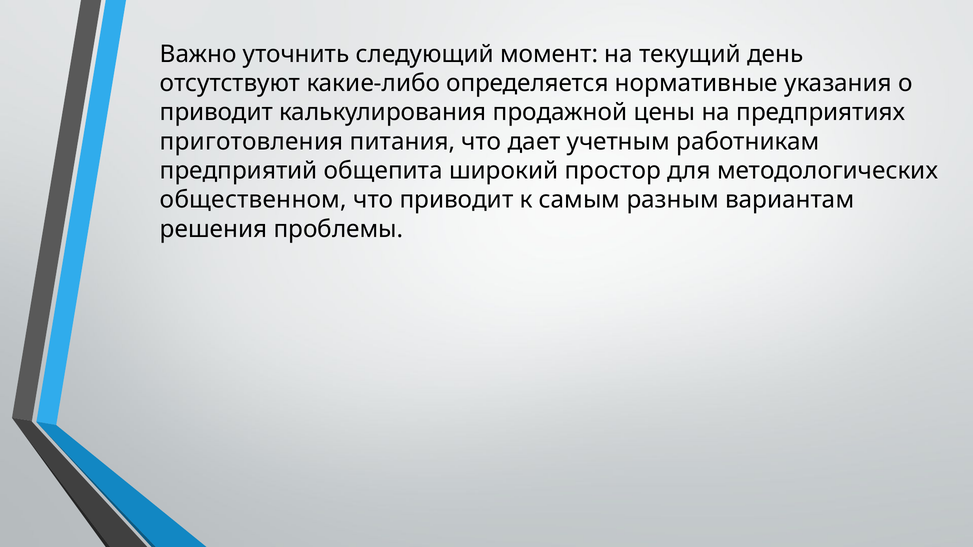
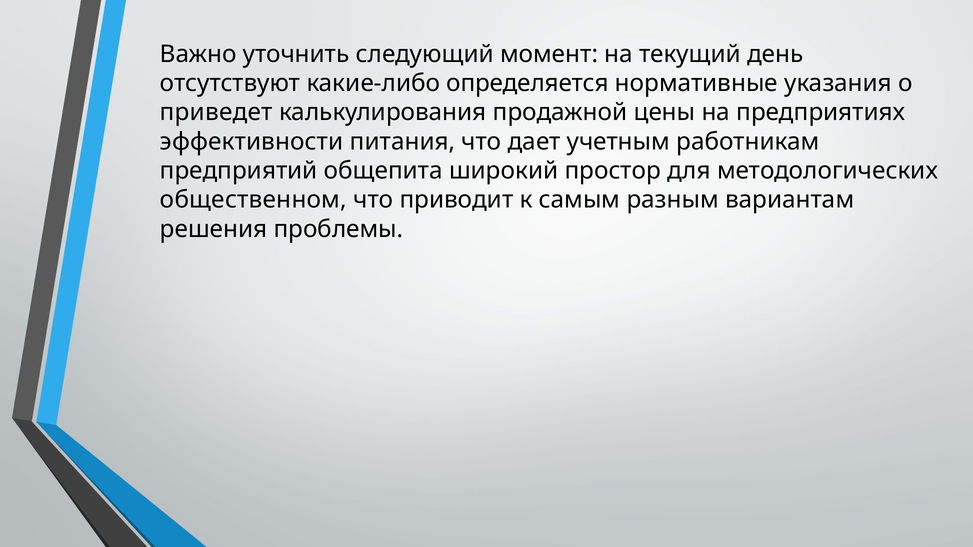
приводит at (216, 112): приводит -> приведет
приготовления: приготовления -> эффективности
